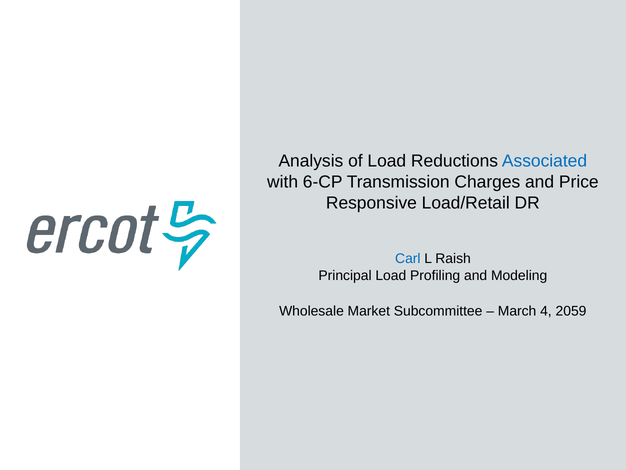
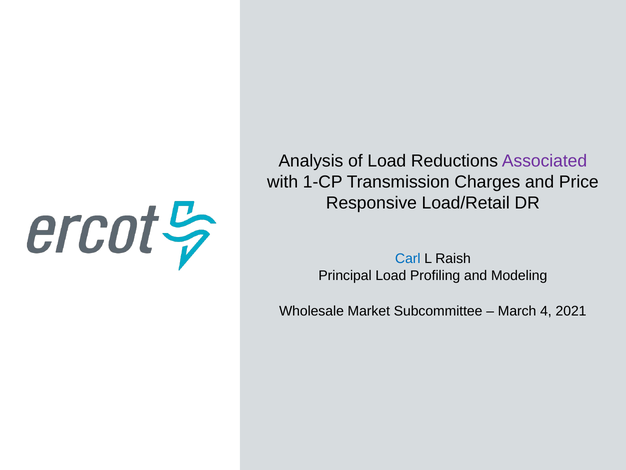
Associated colour: blue -> purple
6-CP: 6-CP -> 1-CP
2059: 2059 -> 2021
